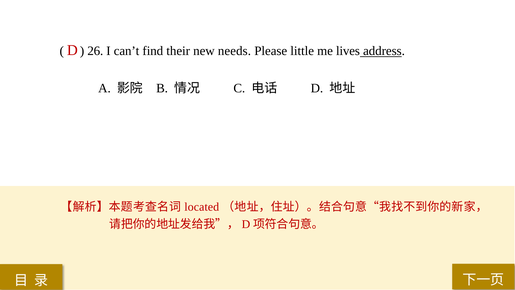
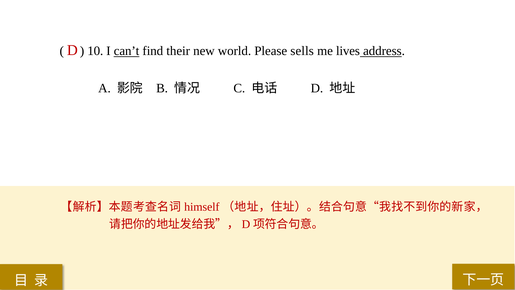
26: 26 -> 10
can’t underline: none -> present
needs: needs -> world
little: little -> sells
located: located -> himself
